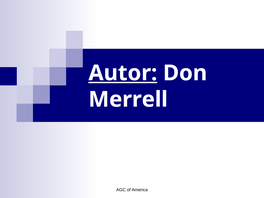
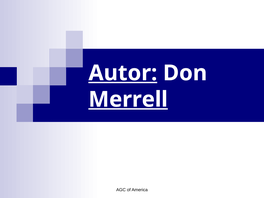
Merrell underline: none -> present
